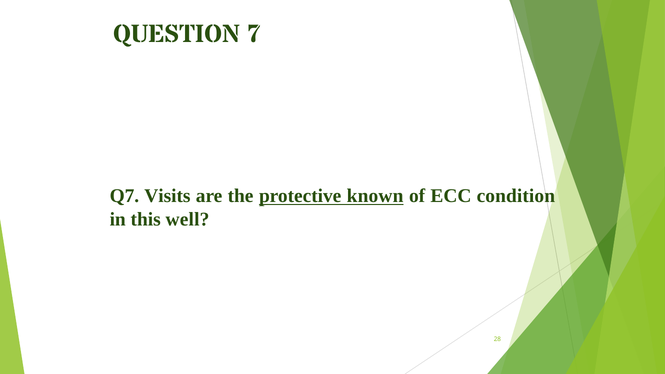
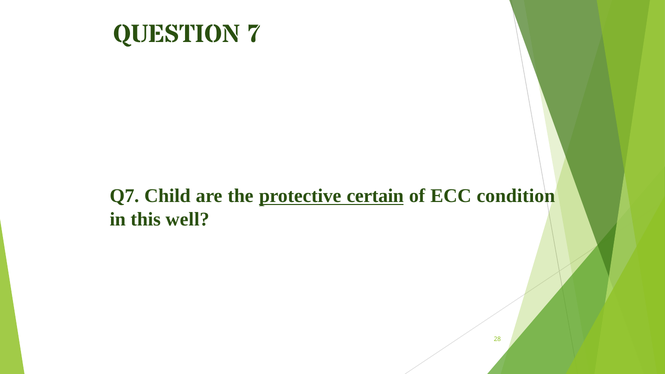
Visits: Visits -> Child
known: known -> certain
